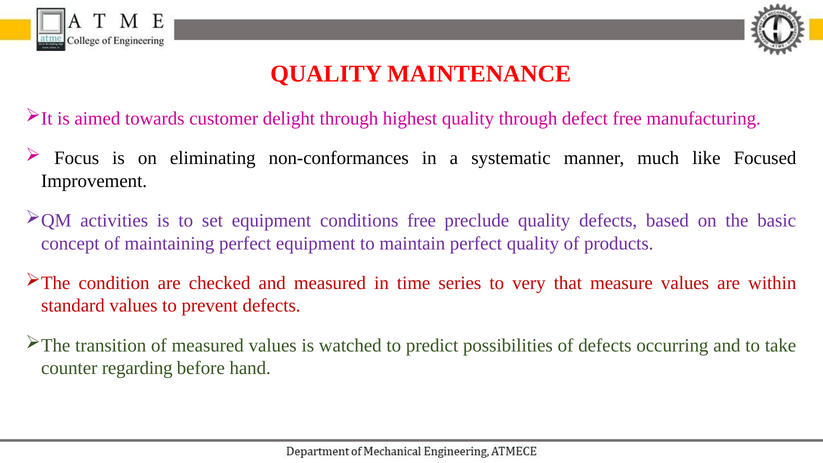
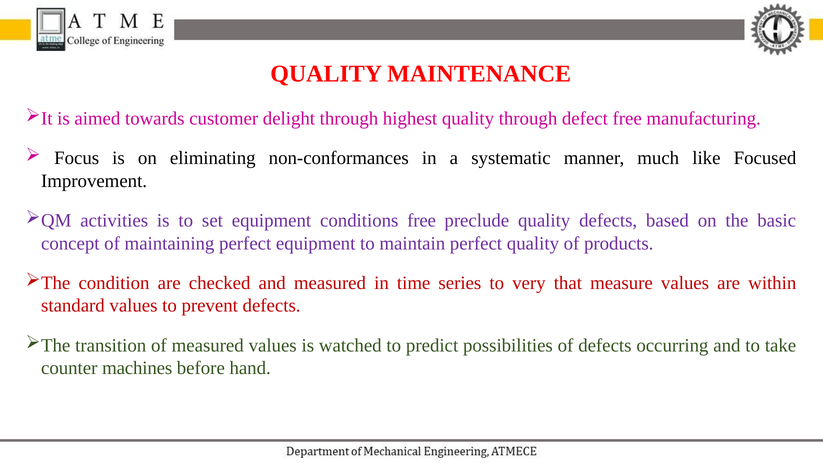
regarding: regarding -> machines
